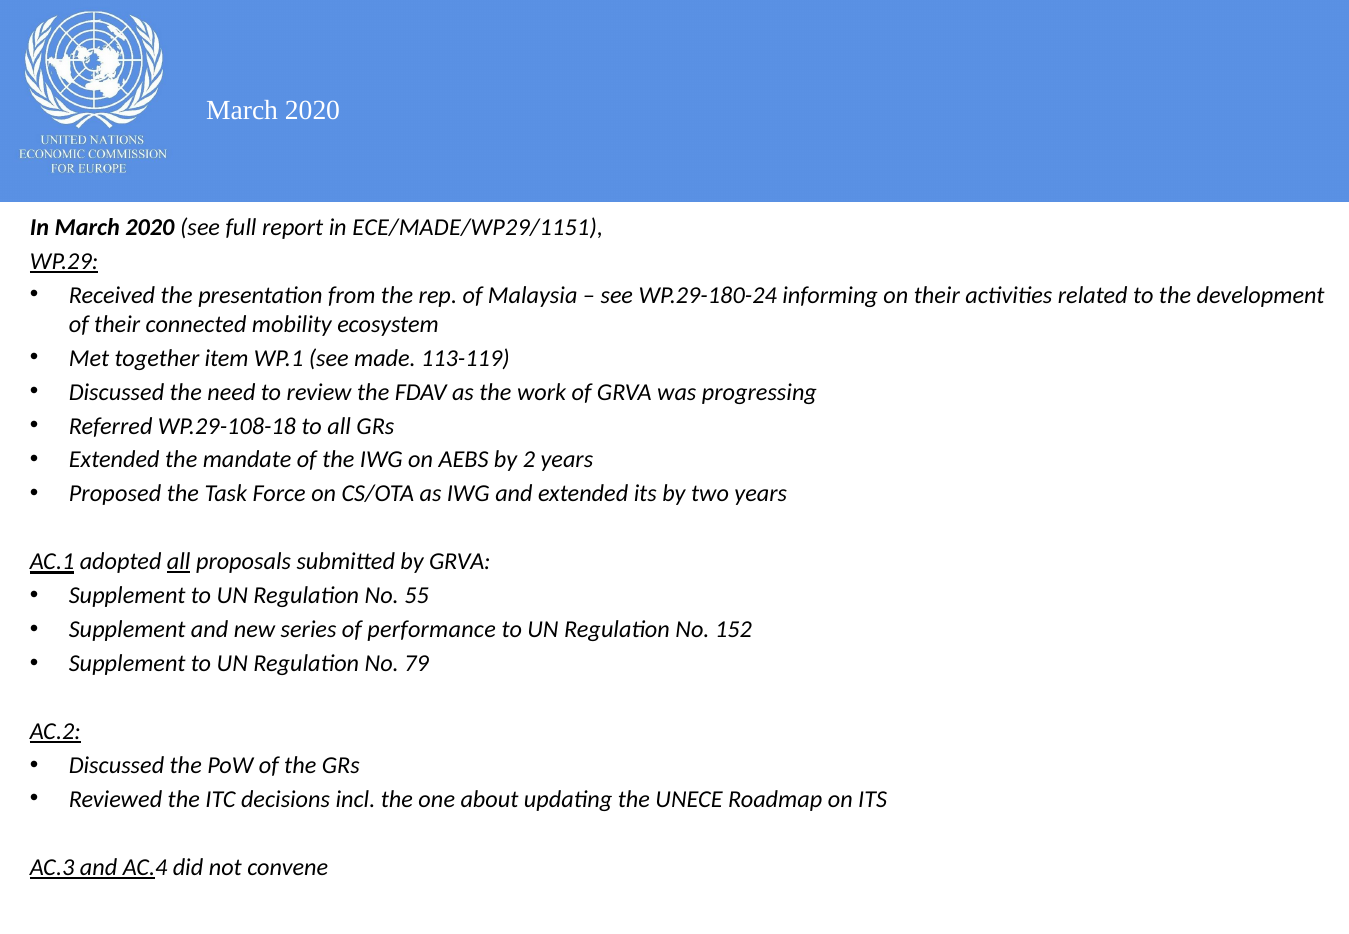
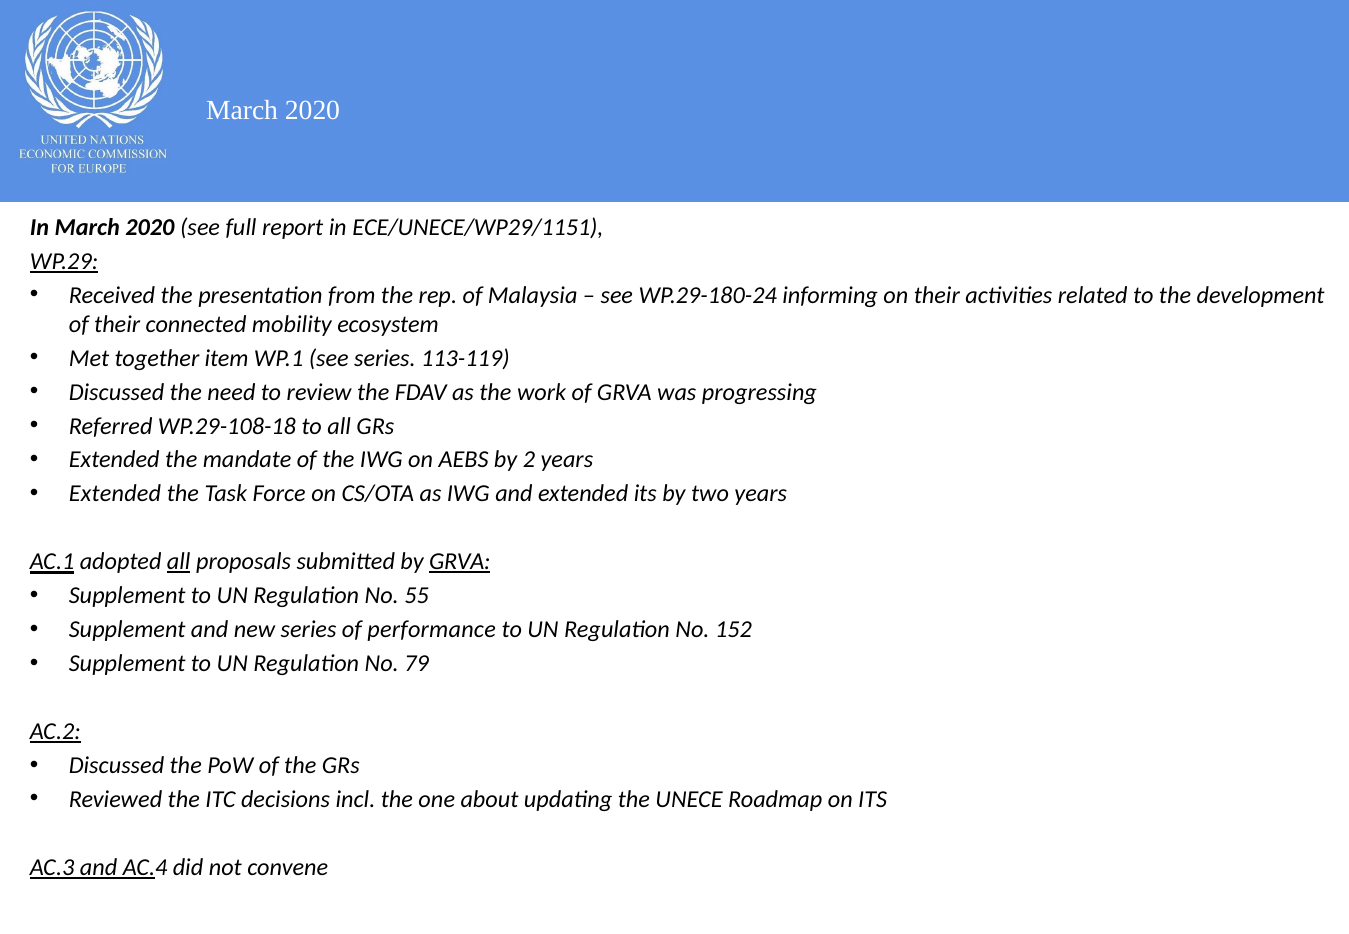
ECE/MADE/WP29/1151: ECE/MADE/WP29/1151 -> ECE/UNECE/WP29/1151
see made: made -> series
Proposed at (115, 494): Proposed -> Extended
GRVA at (460, 562) underline: none -> present
